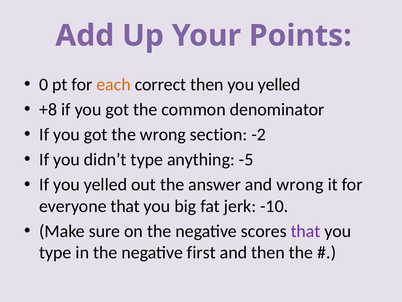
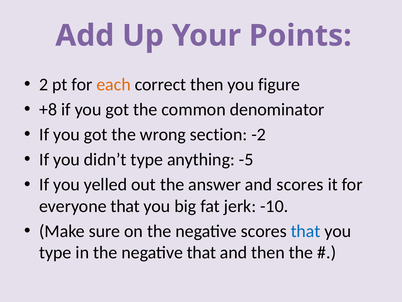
0: 0 -> 2
yelled at (279, 84): yelled -> figure
and wrong: wrong -> scores
that at (306, 231) colour: purple -> blue
negative first: first -> that
